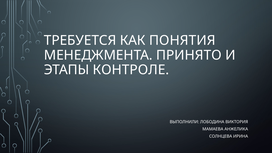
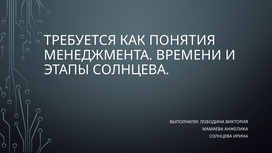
ПРИНЯТО: ПРИНЯТО -> ВРЕМЕНИ
ЭТАПЫ КОНТРОЛЕ: КОНТРОЛЕ -> СОЛНЦЕВА
